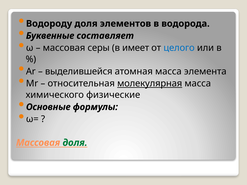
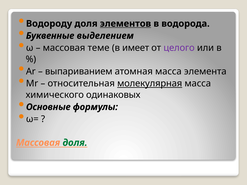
элементов underline: none -> present
составляет: составляет -> выделением
серы: серы -> теме
целого colour: blue -> purple
выделившейся: выделившейся -> выпариванием
физические: физические -> одинаковых
